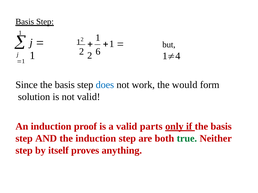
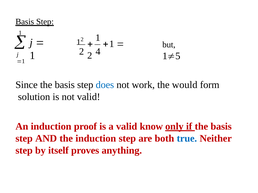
6: 6 -> 4
4: 4 -> 5
parts: parts -> know
true colour: green -> blue
